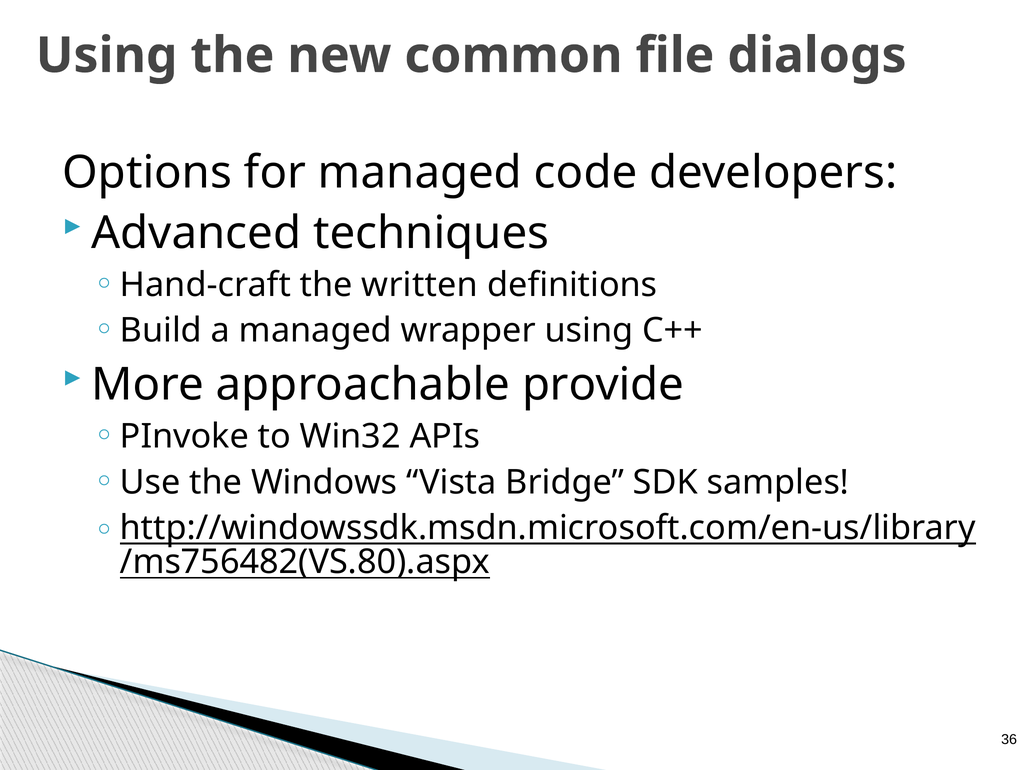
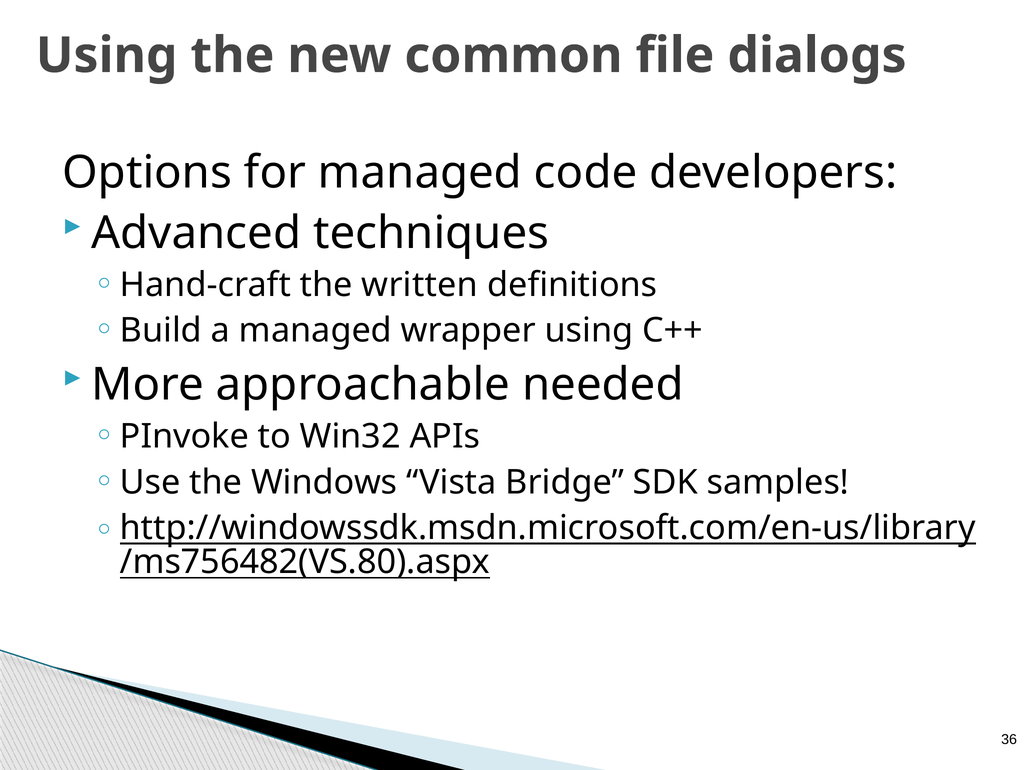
provide: provide -> needed
